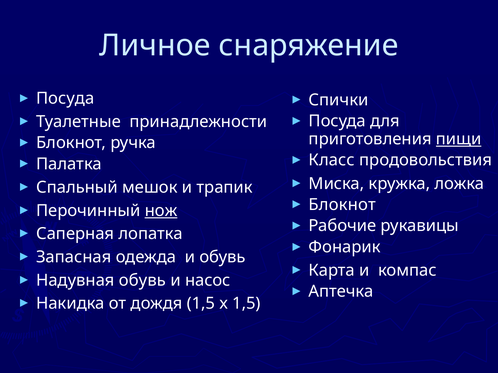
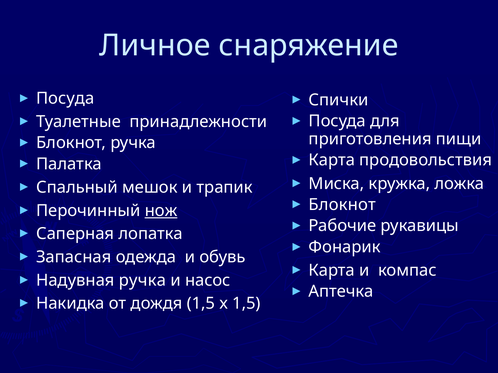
пищи underline: present -> none
Класс at (332, 160): Класс -> Карта
Надувная обувь: обувь -> ручка
